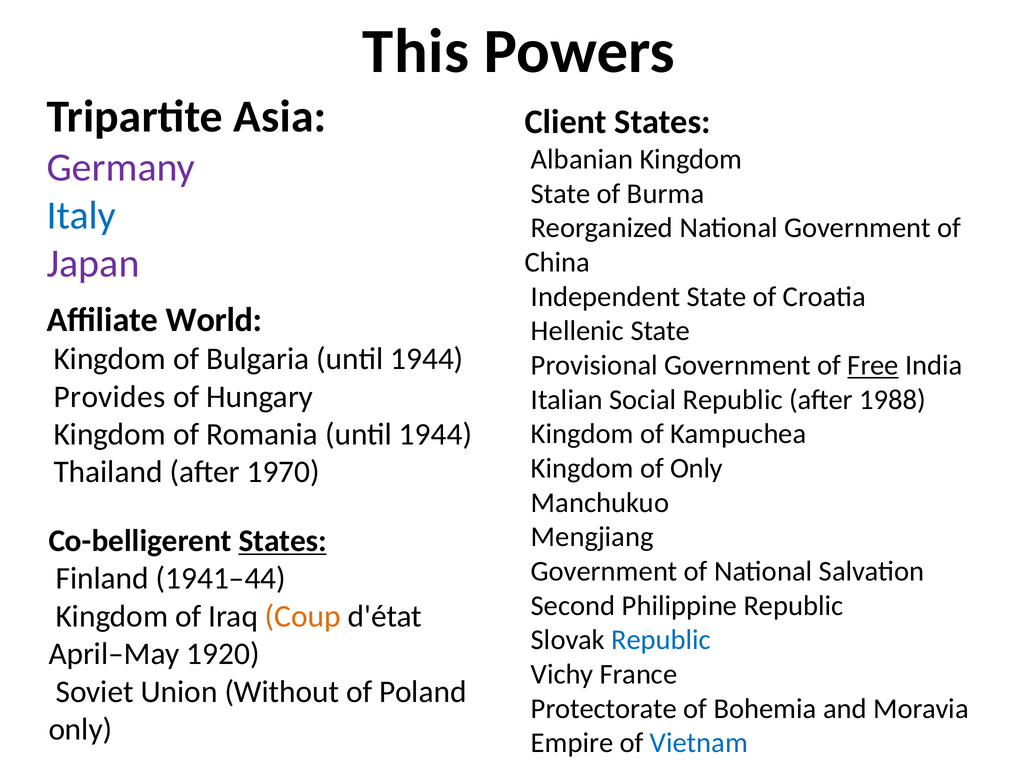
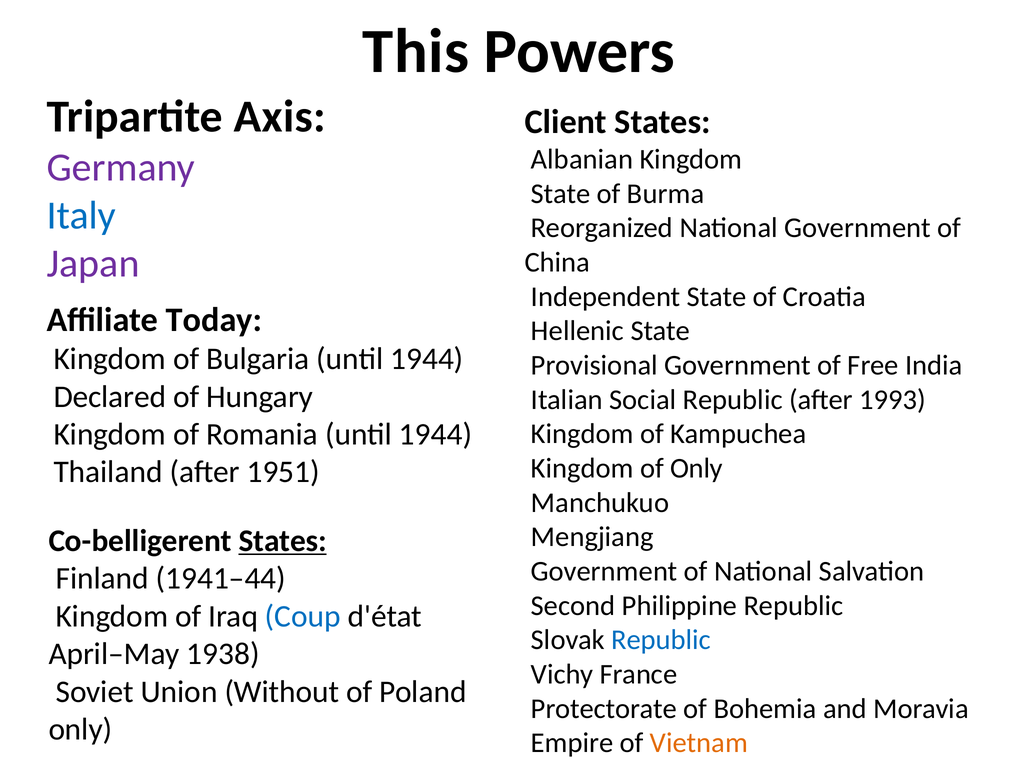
Asia: Asia -> Axis
World: World -> Today
Free underline: present -> none
Provides: Provides -> Declared
1988: 1988 -> 1993
1970: 1970 -> 1951
Coup colour: orange -> blue
1920: 1920 -> 1938
Vietnam colour: blue -> orange
